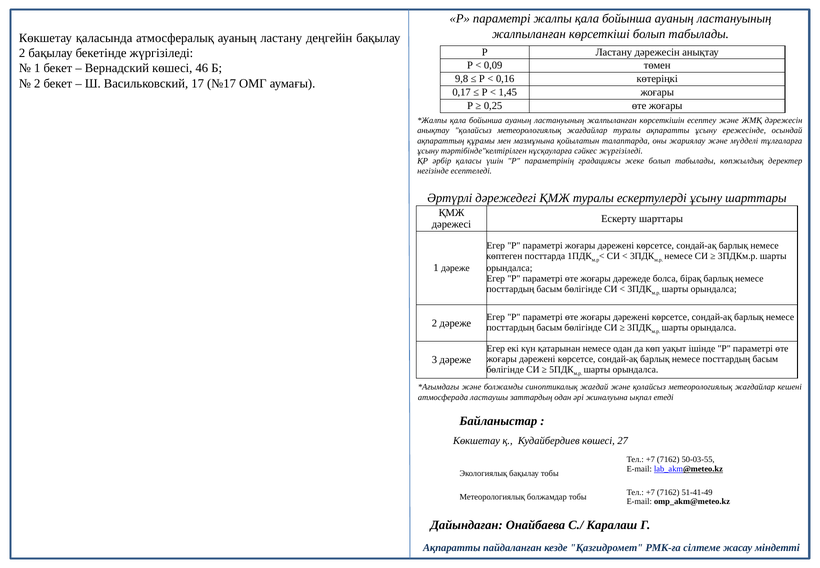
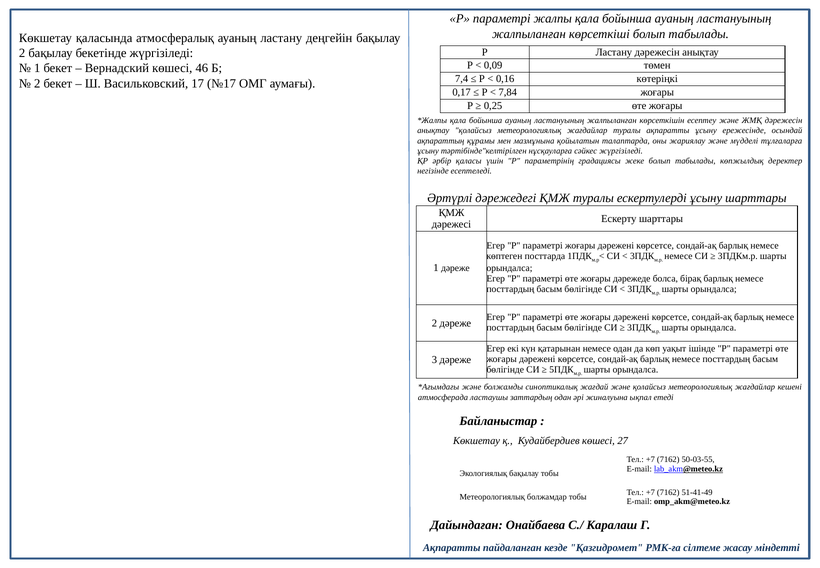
9,8: 9,8 -> 7,4
1,45: 1,45 -> 7,84
